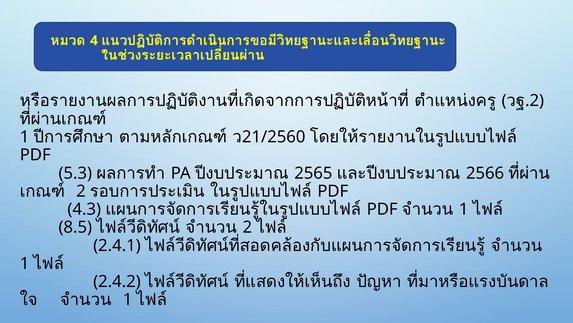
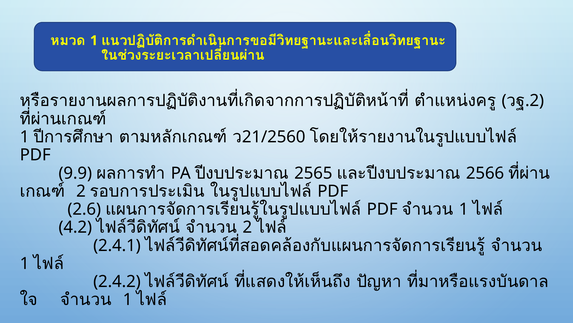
4 at (94, 40): 4 -> 1
5.3: 5.3 -> 9.9
4.3: 4.3 -> 2.6
8.5: 8.5 -> 4.2
